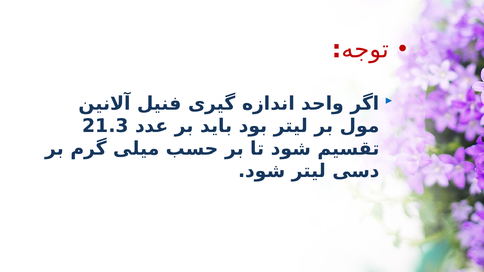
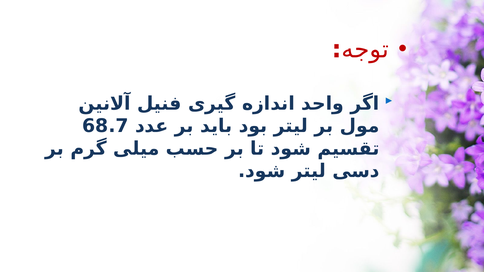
21.3: 21.3 -> 68.7
